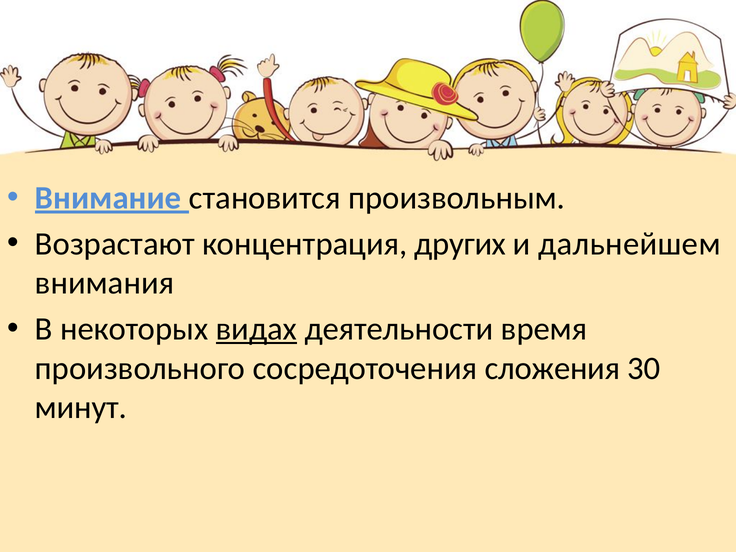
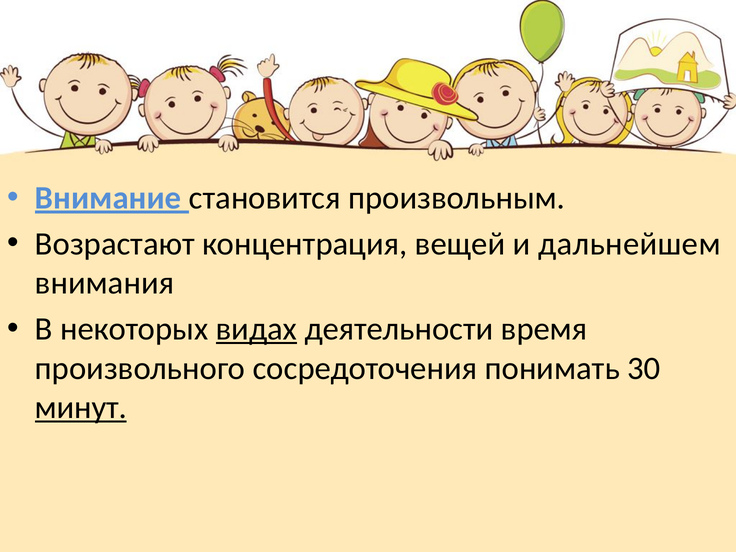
других: других -> вещей
сложения: сложения -> понимать
минут underline: none -> present
